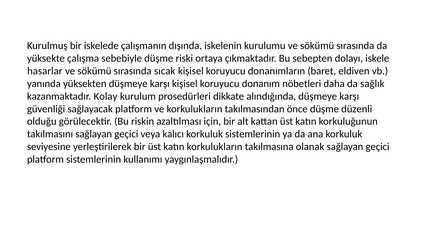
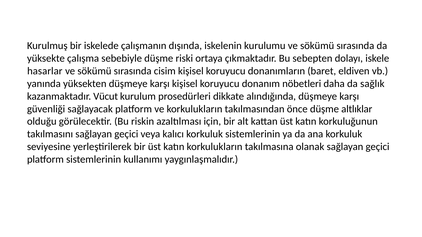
sıcak: sıcak -> cisim
Kolay: Kolay -> Vücut
düzenli: düzenli -> altlıklar
